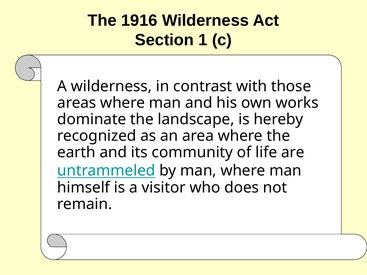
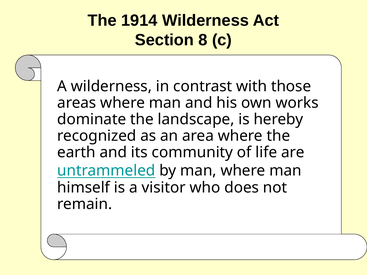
1916: 1916 -> 1914
1: 1 -> 8
